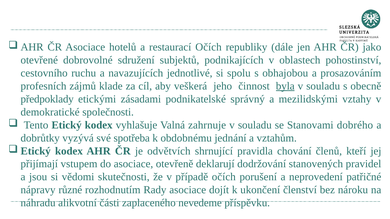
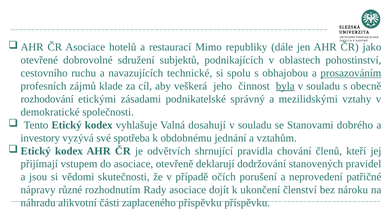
restaurací Očích: Očích -> Mimo
jednotlivé: jednotlivé -> technické
prosazováním underline: none -> present
předpoklady: předpoklady -> rozhodování
zahrnuje: zahrnuje -> dosahují
dobrůtky: dobrůtky -> investory
zaplaceného nevedeme: nevedeme -> příspěvku
